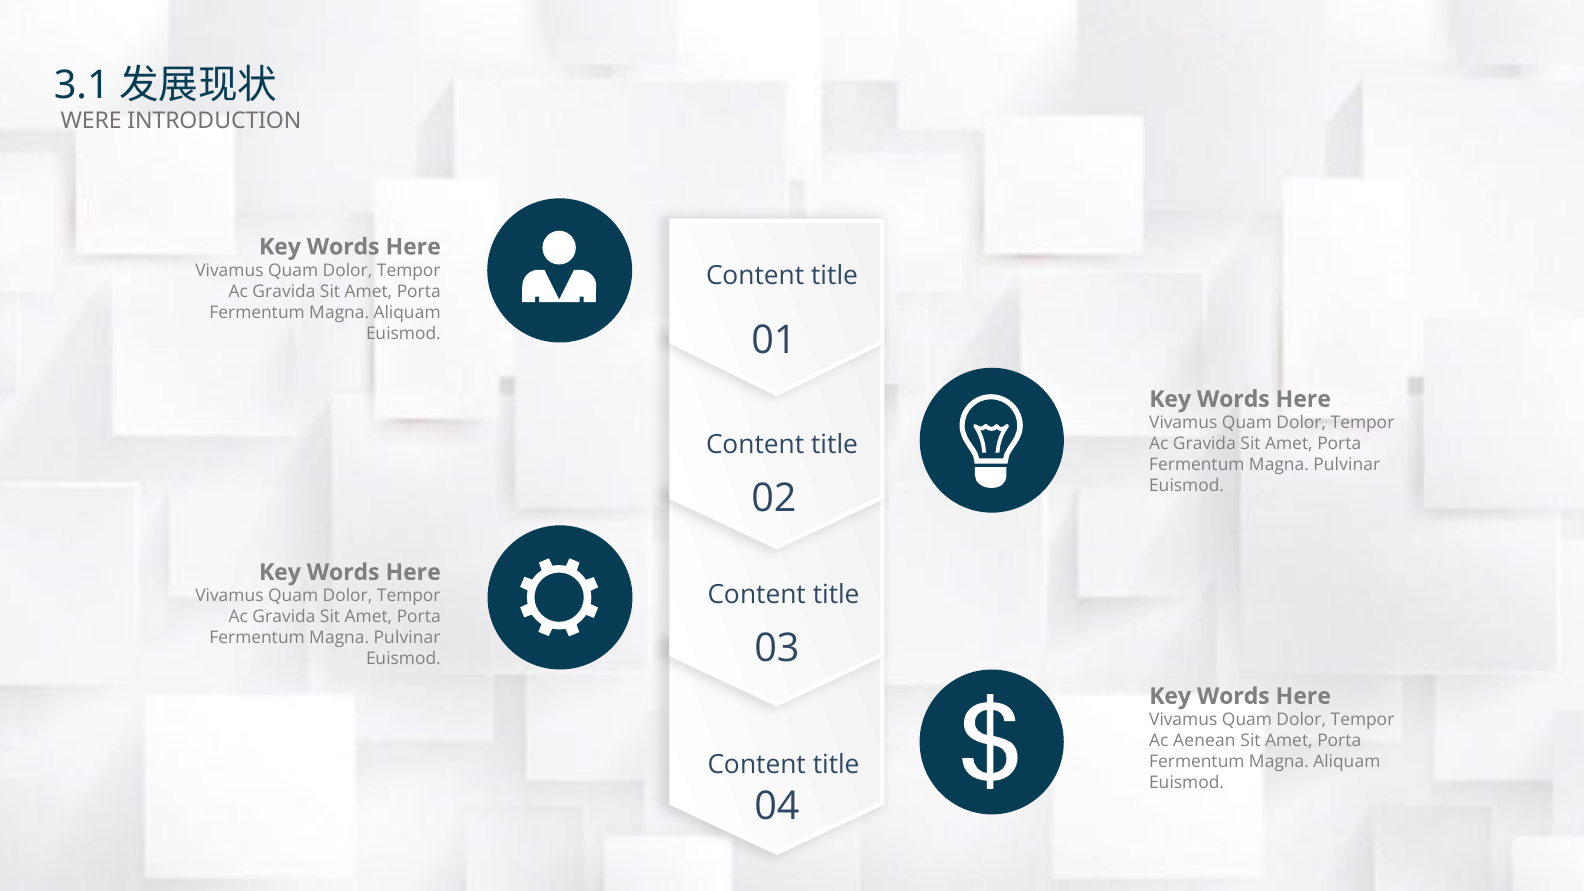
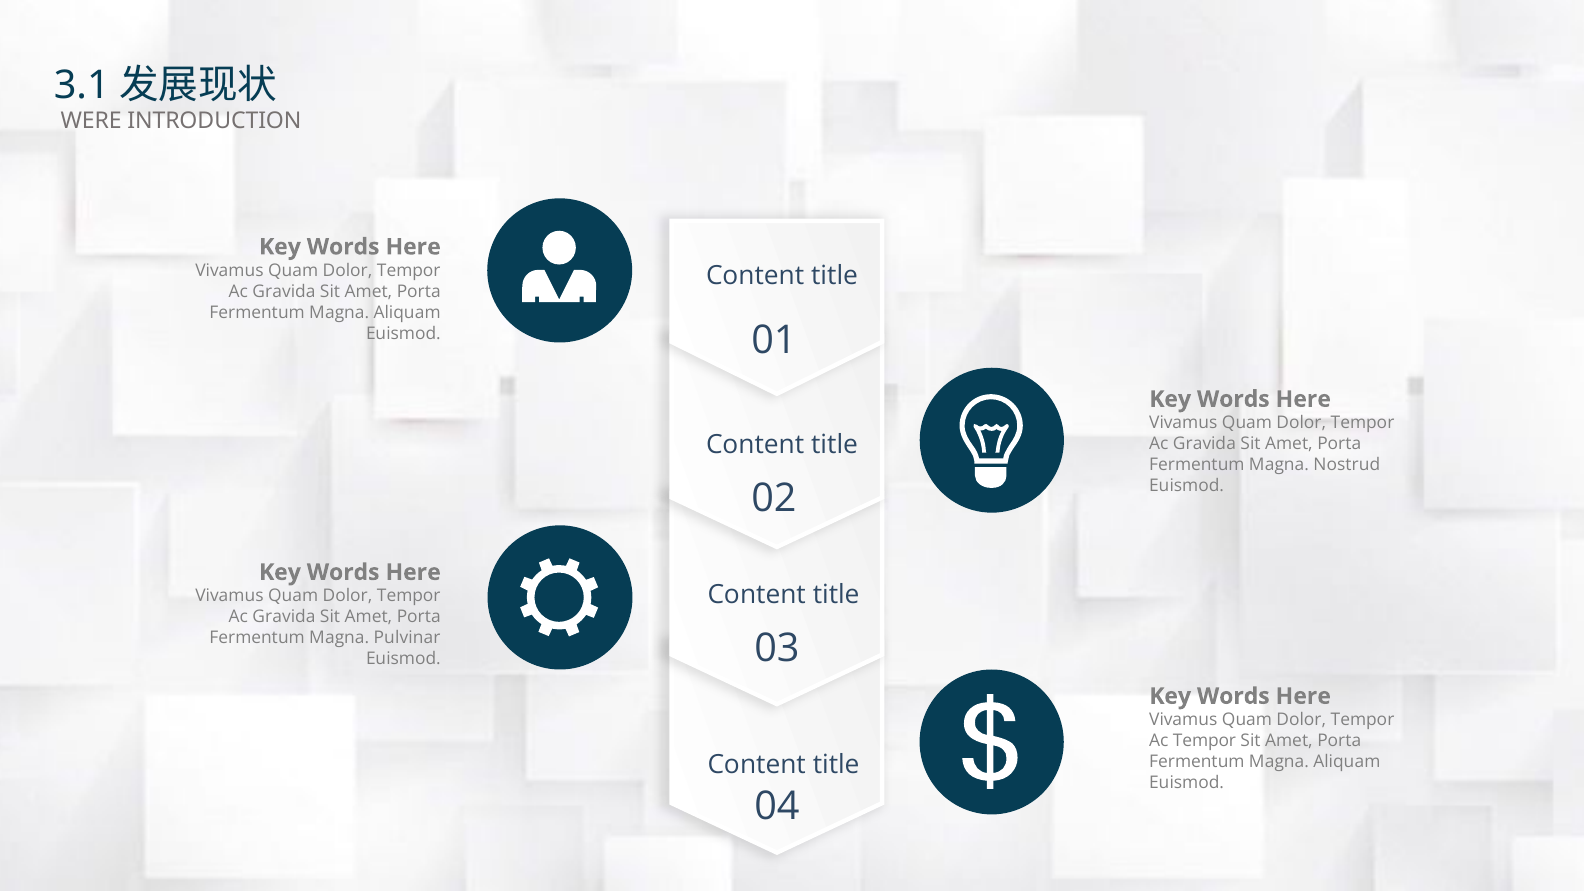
Pulvinar at (1347, 465): Pulvinar -> Nostrud
Ac Aenean: Aenean -> Tempor
